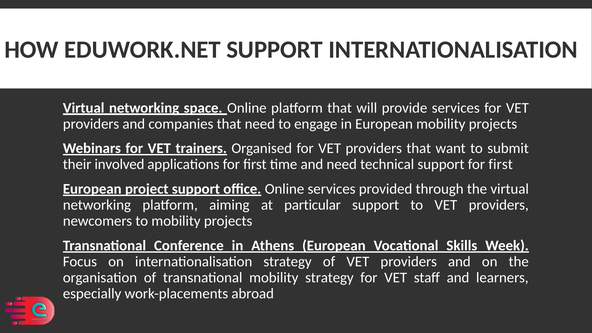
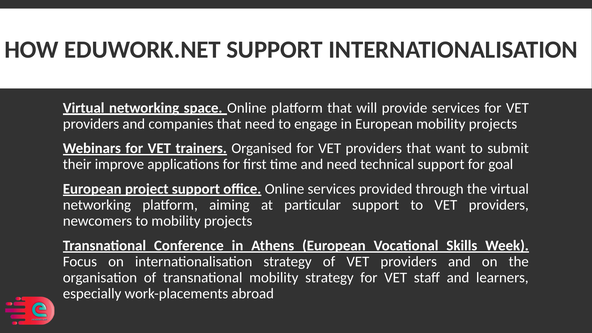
involved: involved -> improve
support for first: first -> goal
